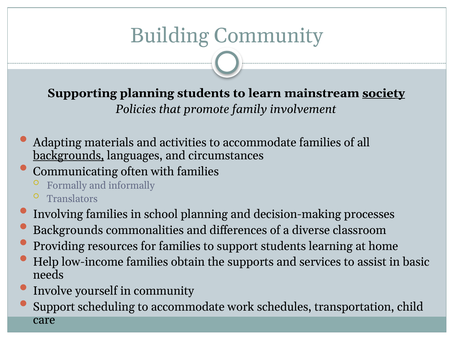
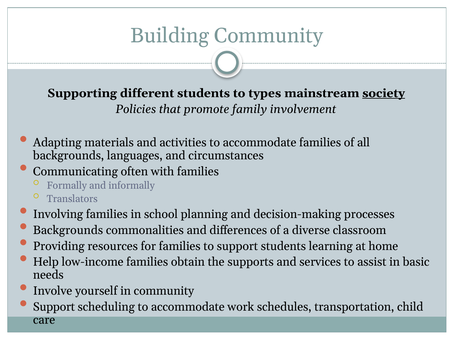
Supporting planning: planning -> different
learn: learn -> types
backgrounds at (69, 156) underline: present -> none
